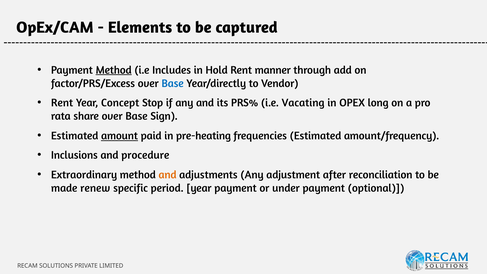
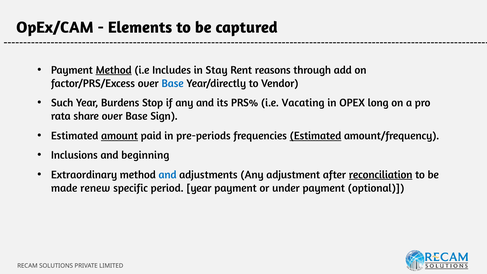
Hold: Hold -> Stay
manner: manner -> reasons
Rent at (62, 103): Rent -> Such
Concept: Concept -> Burdens
pre-heating: pre-heating -> pre-periods
Estimated at (315, 136) underline: none -> present
procedure: procedure -> beginning
and at (168, 175) colour: orange -> blue
reconciliation underline: none -> present
